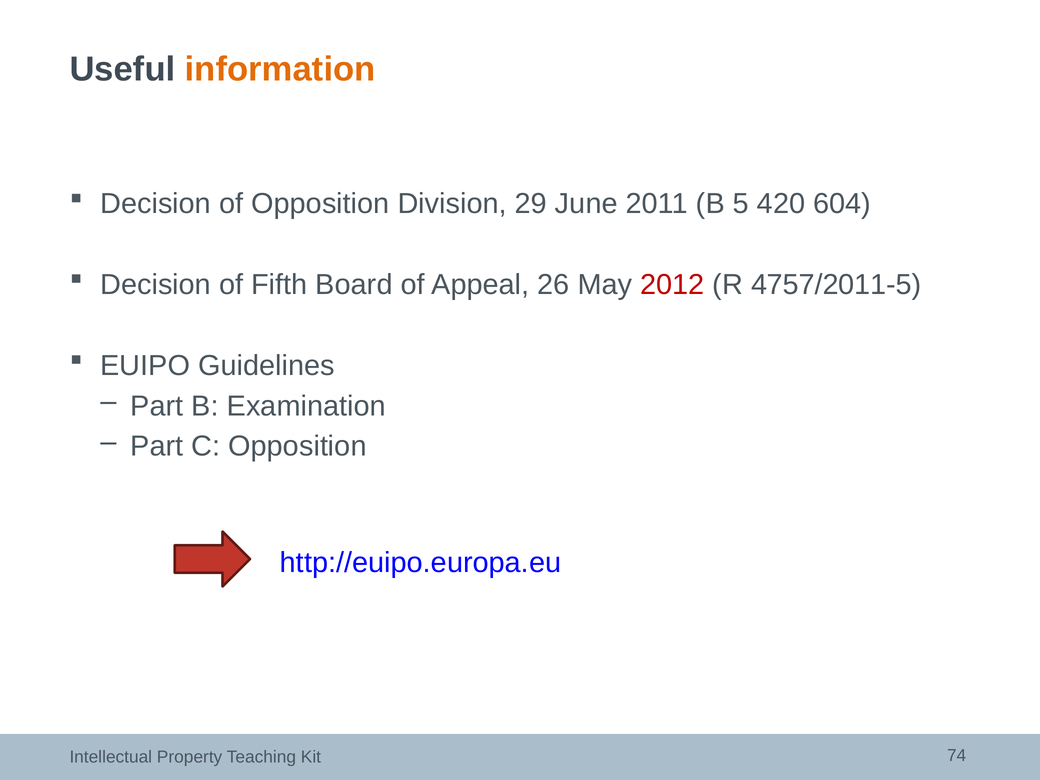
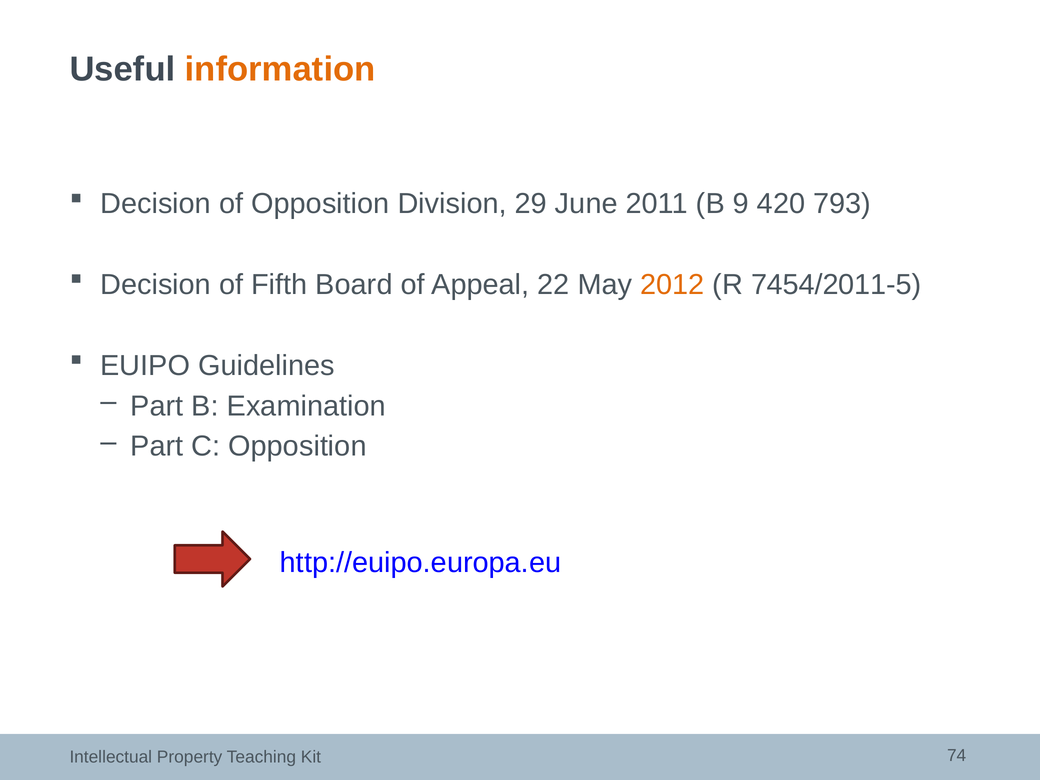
5: 5 -> 9
604: 604 -> 793
26: 26 -> 22
2012 colour: red -> orange
4757/2011-5: 4757/2011-5 -> 7454/2011-5
